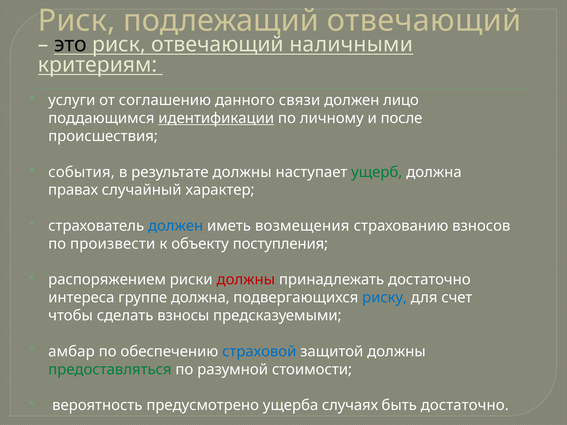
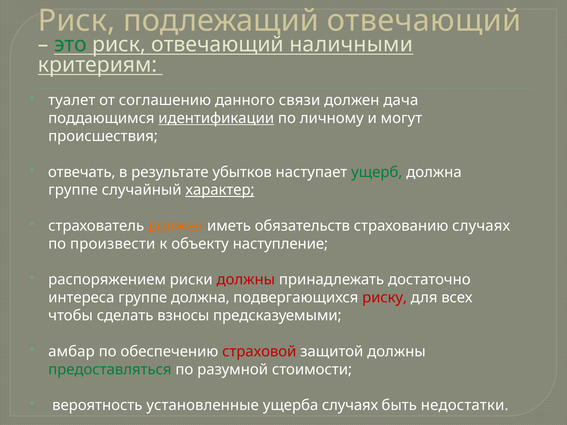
это colour: black -> green
услуги: услуги -> туалет
лицо: лицо -> дача
после: после -> могут
события: события -> отвечать
результате должны: должны -> убытков
правах at (73, 190): правах -> группе
характер underline: none -> present
должен at (176, 226) colour: blue -> orange
возмещения: возмещения -> обязательств
страхованию взносов: взносов -> случаях
поступления: поступления -> наступление
риску colour: blue -> red
счет: счет -> всех
страховой colour: blue -> red
предусмотрено: предусмотрено -> установленные
быть достаточно: достаточно -> недостатки
